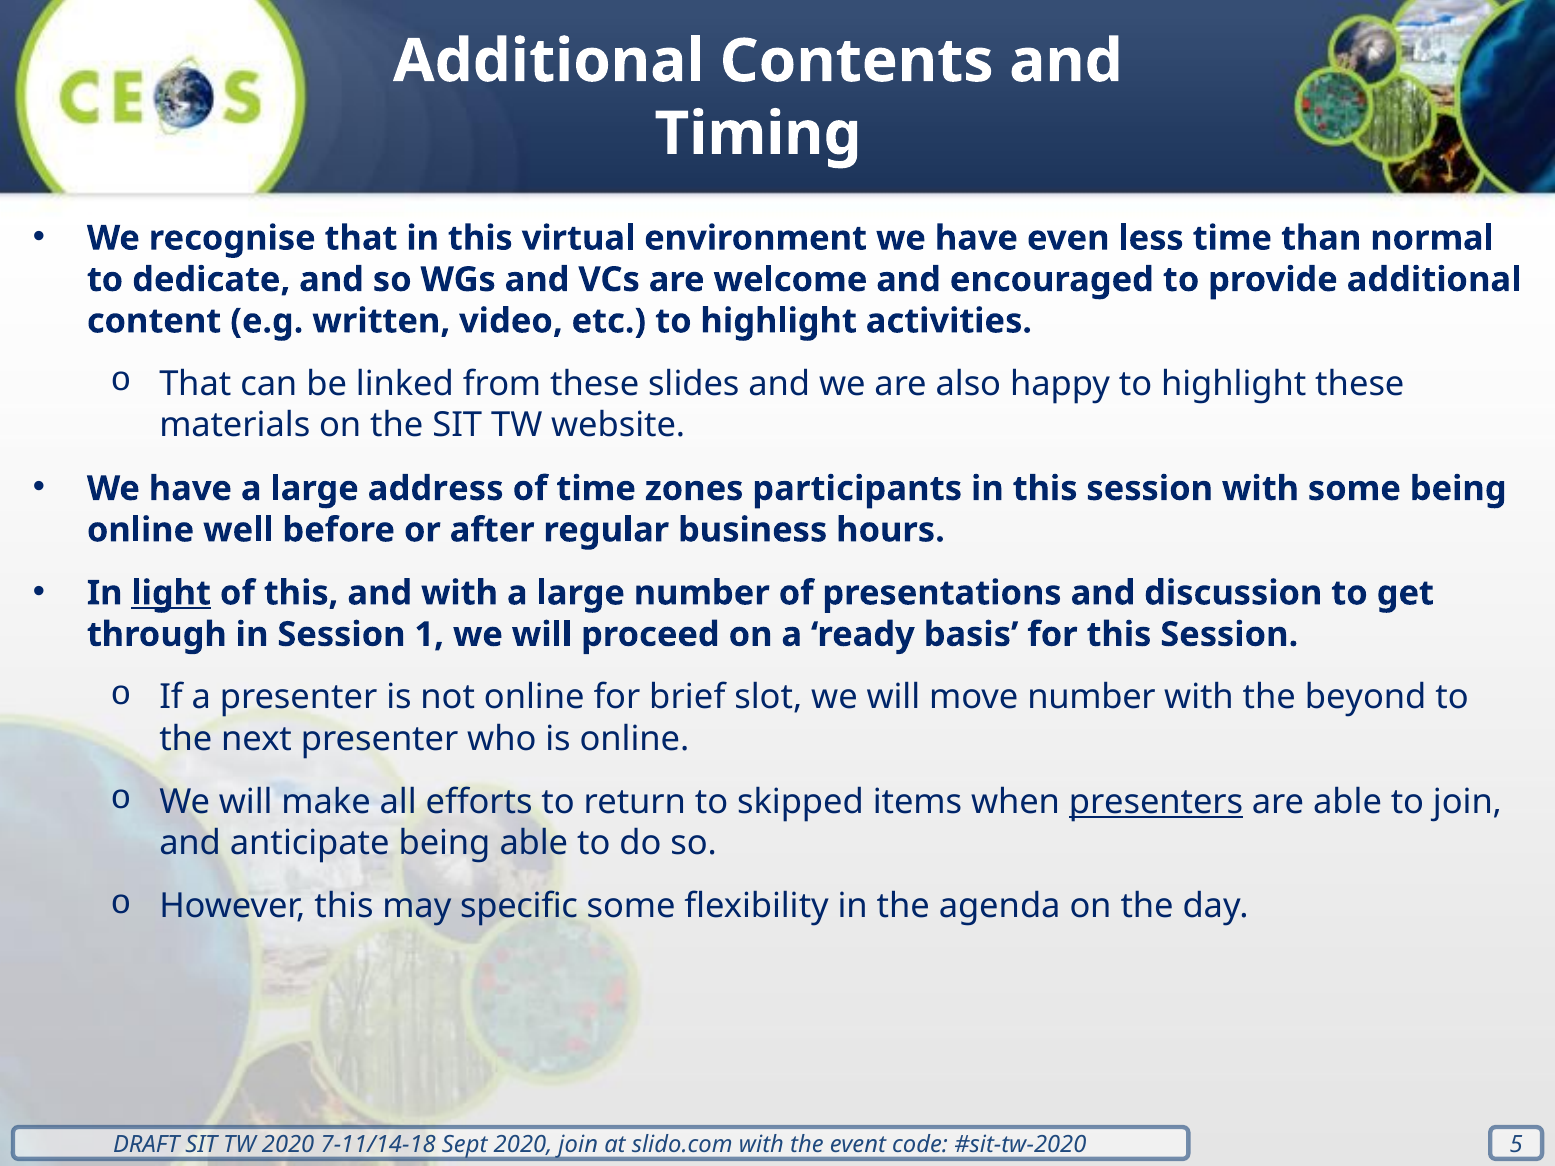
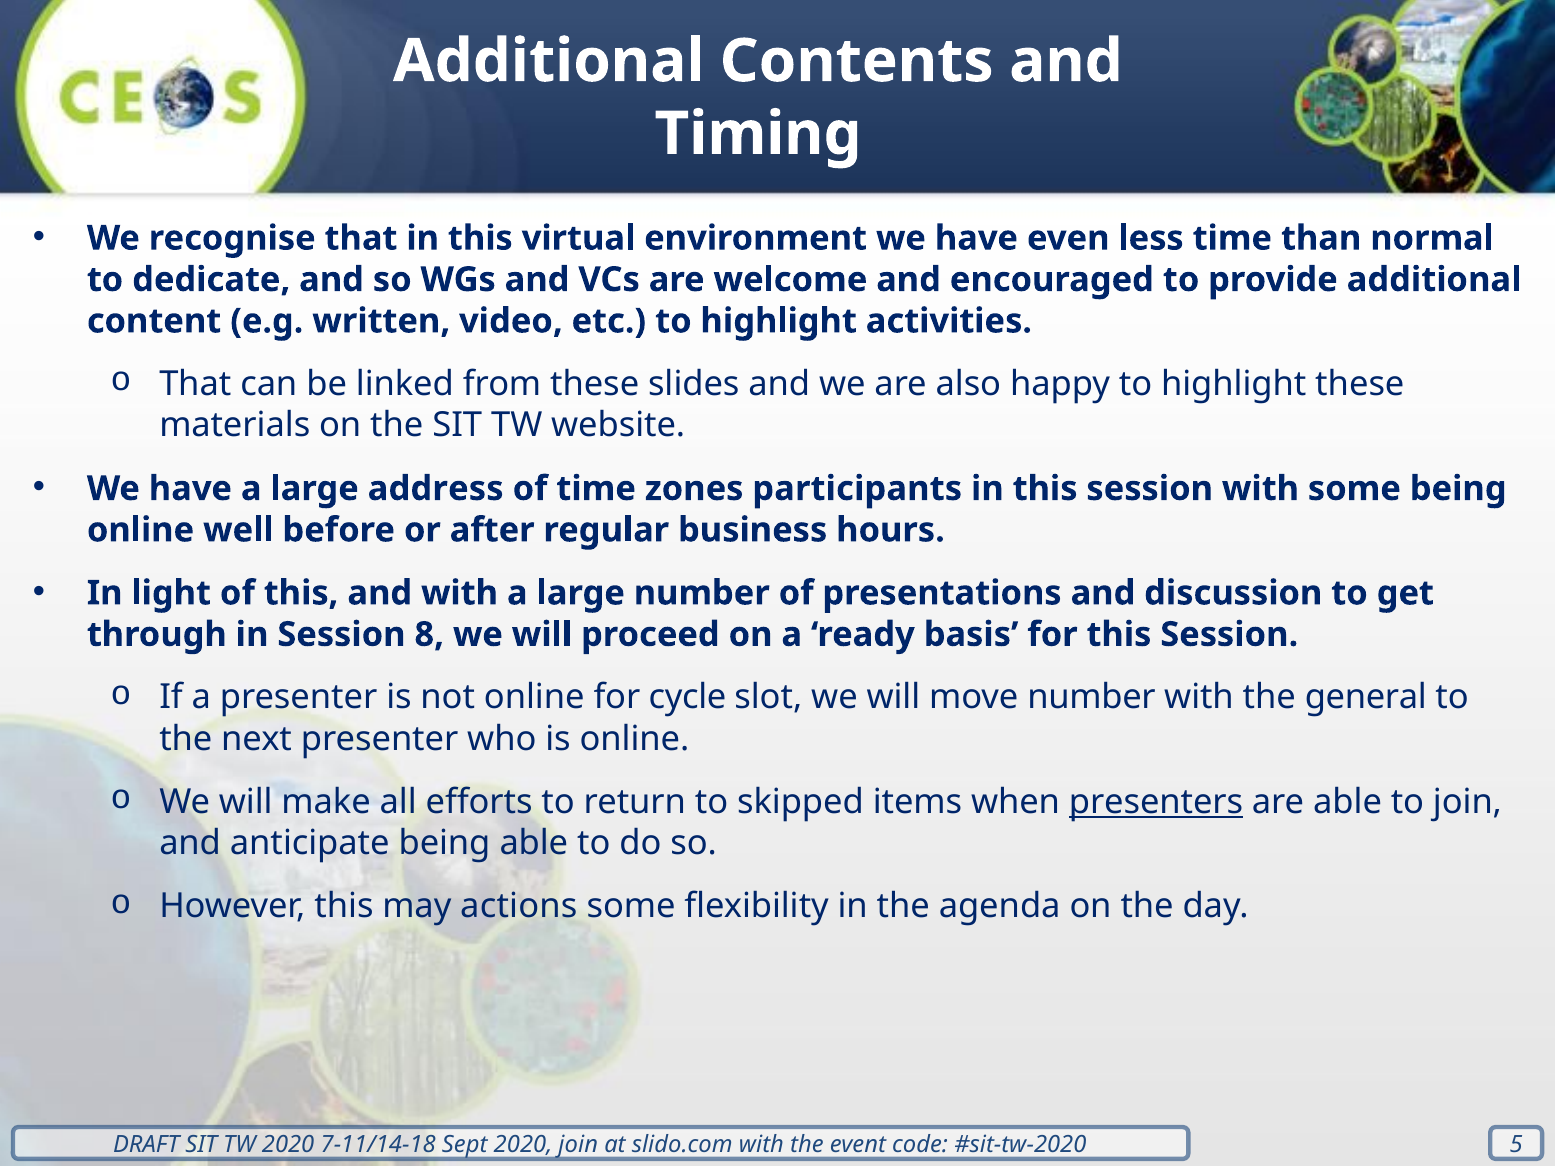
light underline: present -> none
1: 1 -> 8
brief: brief -> cycle
beyond: beyond -> general
specific: specific -> actions
